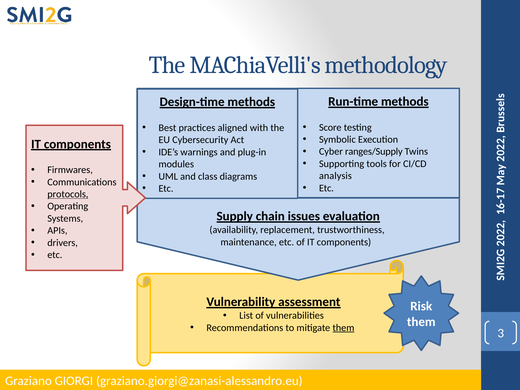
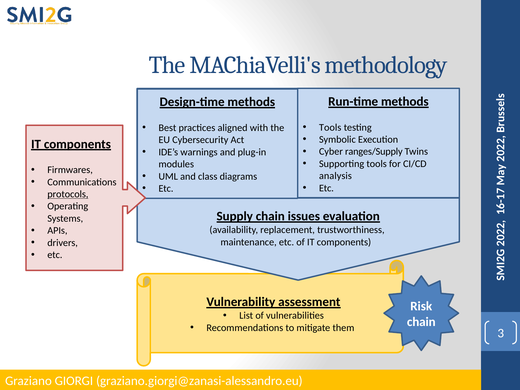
Score at (330, 127): Score -> Tools
them at (421, 322): them -> chain
them at (343, 328) underline: present -> none
